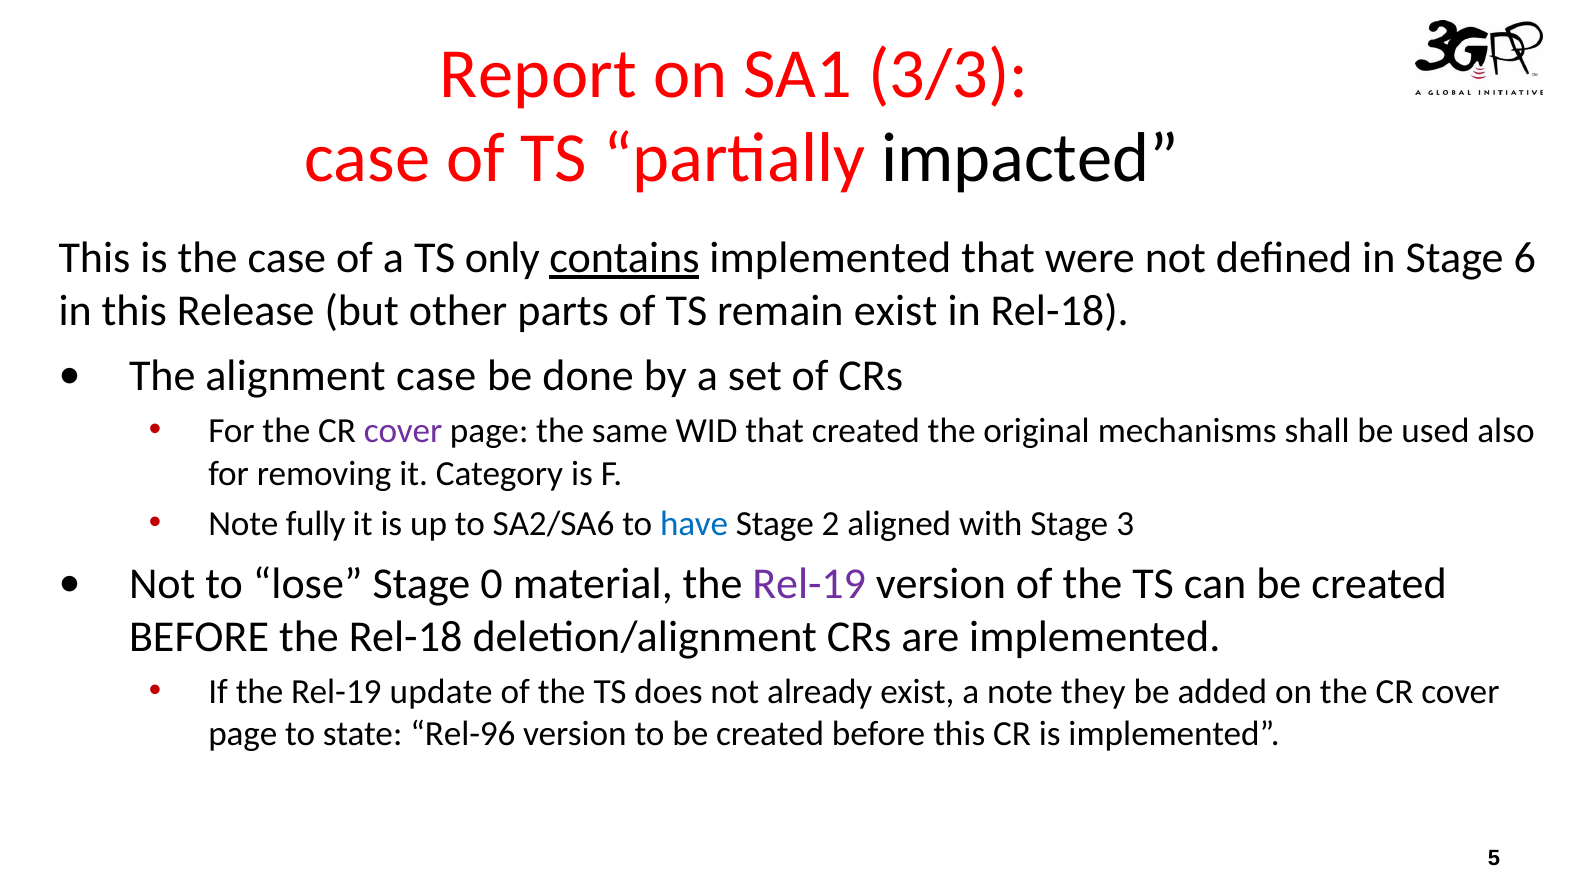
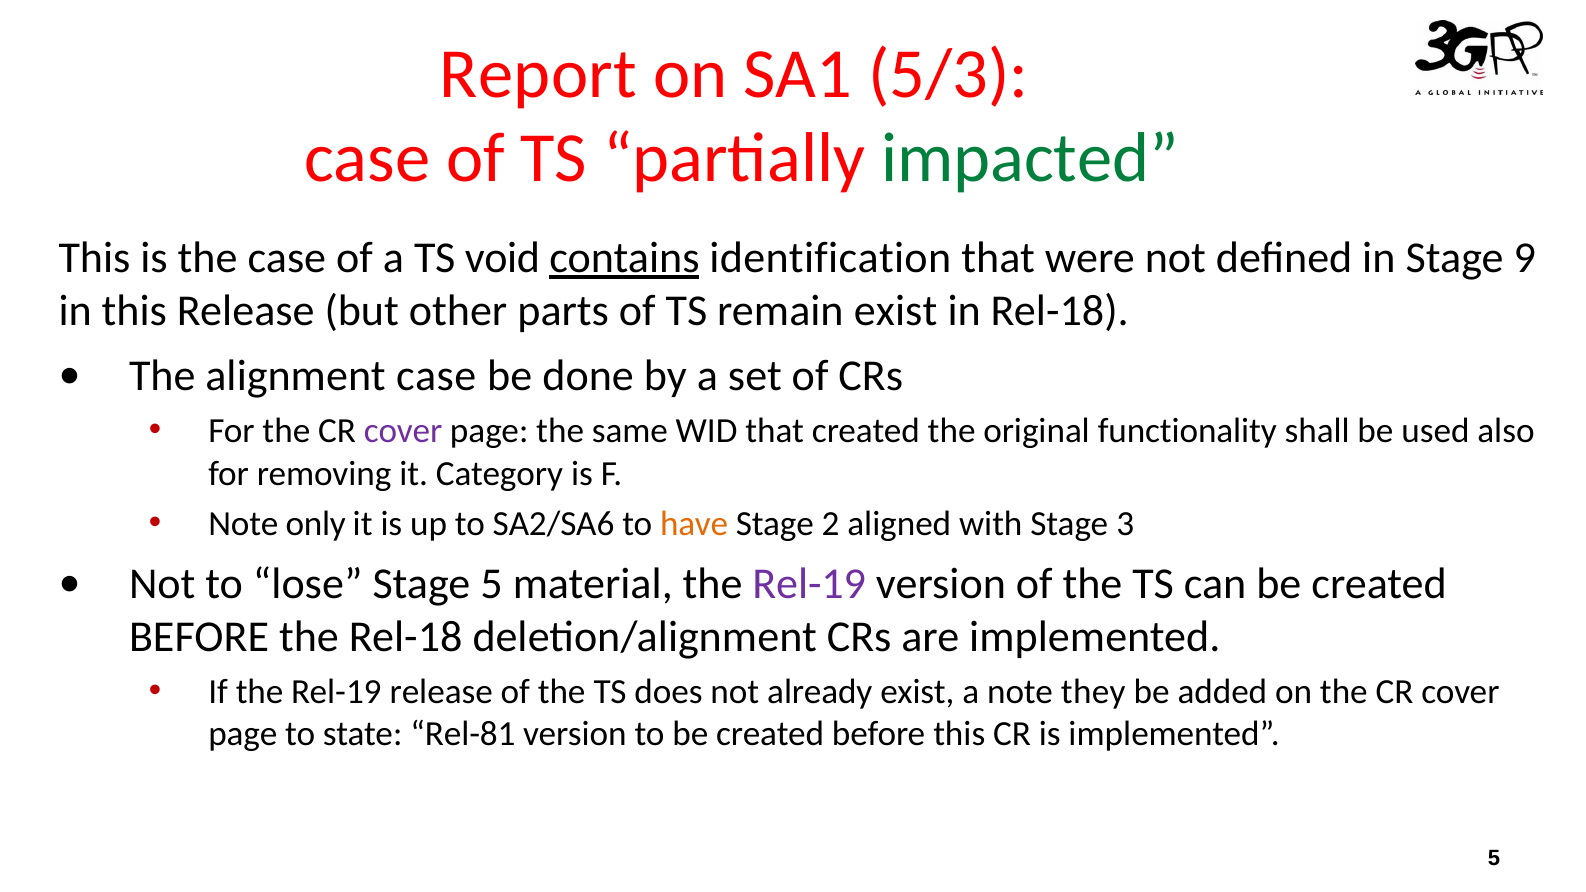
3/3: 3/3 -> 5/3
impacted colour: black -> green
only: only -> void
contains implemented: implemented -> identification
6: 6 -> 9
mechanisms: mechanisms -> functionality
fully: fully -> only
have colour: blue -> orange
Stage 0: 0 -> 5
Rel-19 update: update -> release
Rel-96: Rel-96 -> Rel-81
